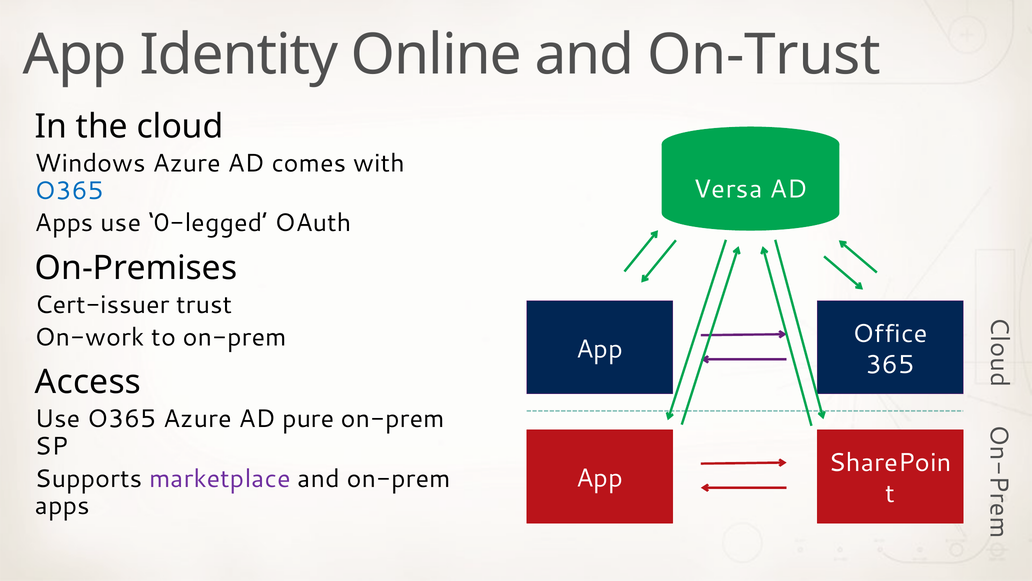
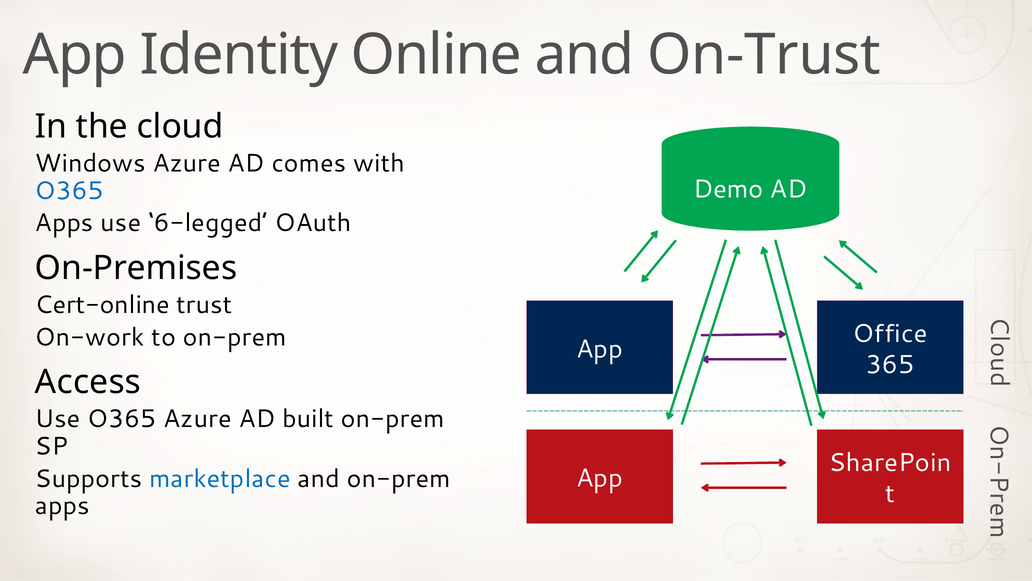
Versa: Versa -> Demo
0-legged: 0-legged -> 6-legged
Cert-issuer: Cert-issuer -> Cert-online
pure: pure -> built
marketplace colour: purple -> blue
